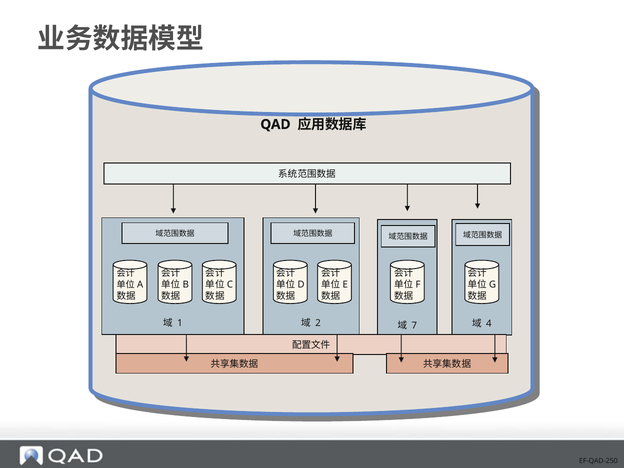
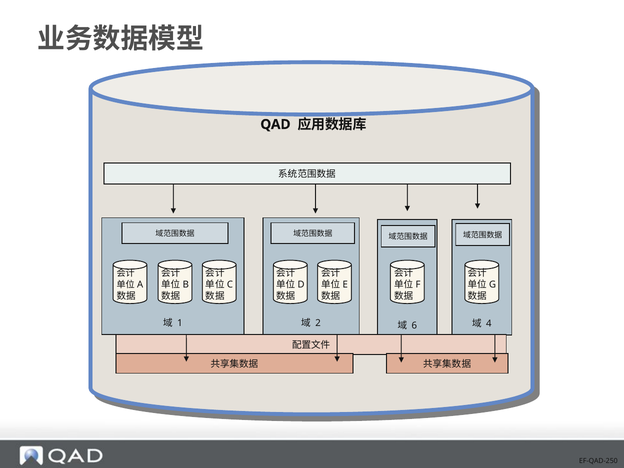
7: 7 -> 6
